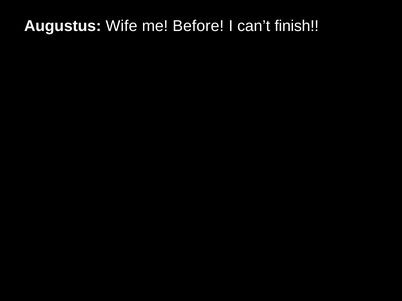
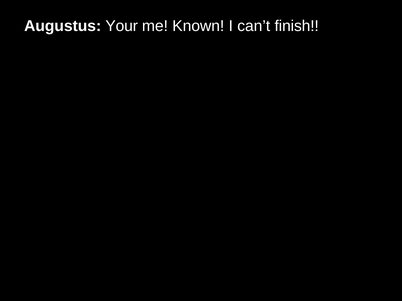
Wife: Wife -> Your
Before: Before -> Known
